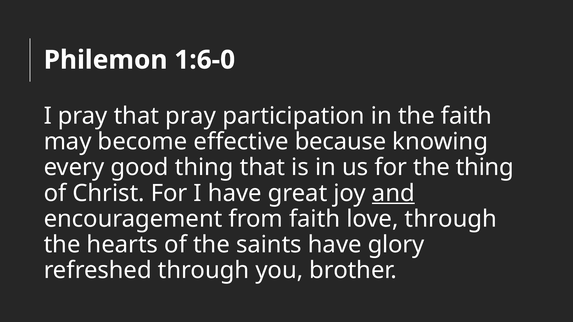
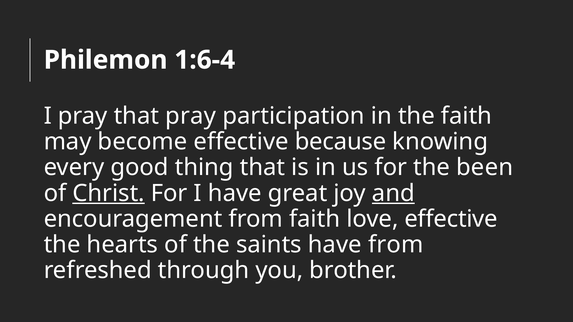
1:6-0: 1:6-0 -> 1:6-4
the thing: thing -> been
Christ underline: none -> present
love through: through -> effective
have glory: glory -> from
